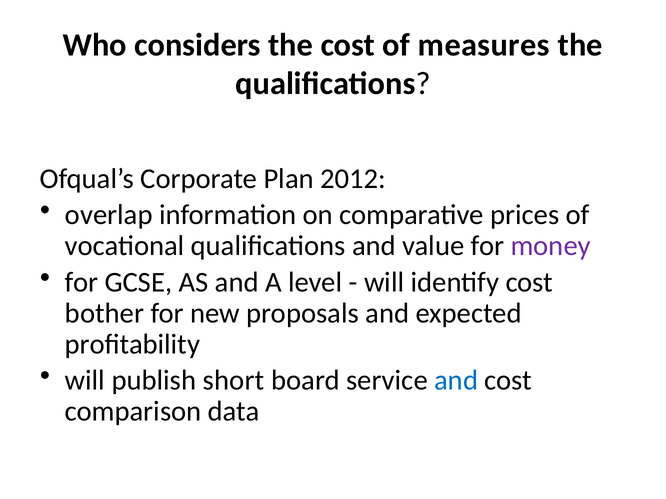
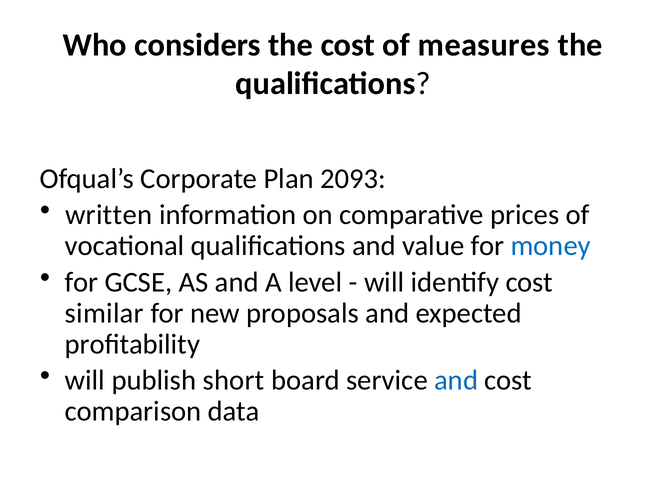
2012: 2012 -> 2093
overlap: overlap -> written
money colour: purple -> blue
bother: bother -> similar
